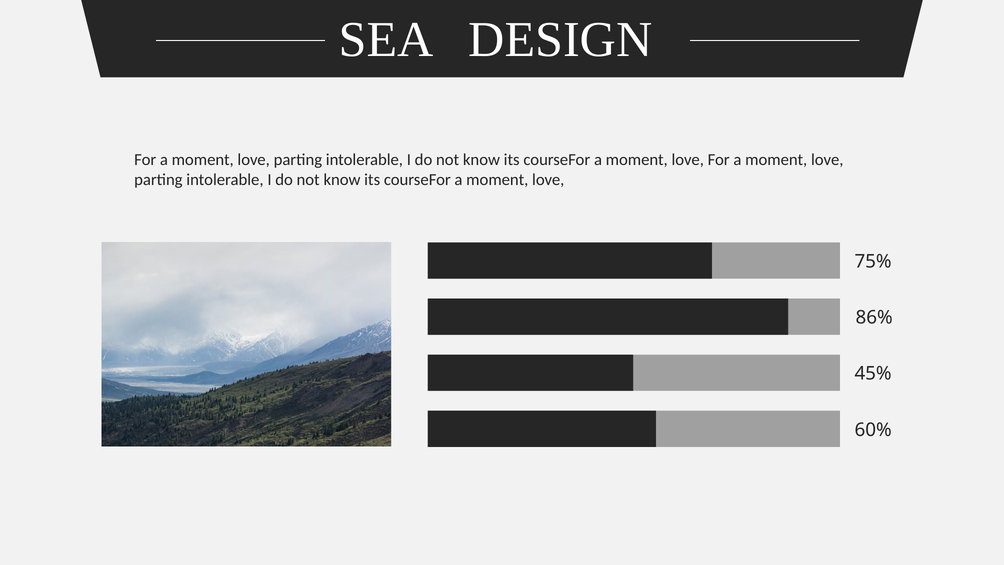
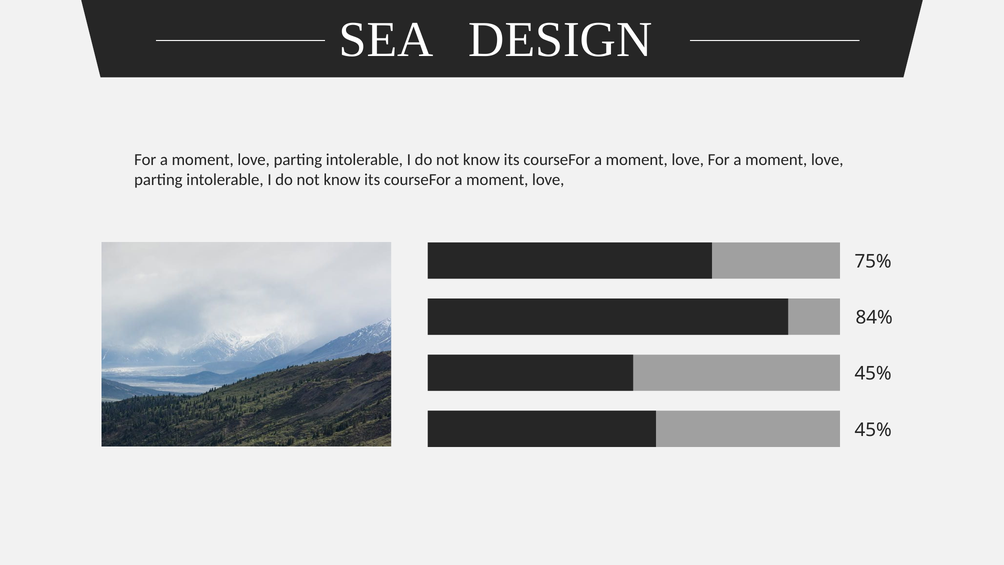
86%: 86% -> 84%
60% at (873, 430): 60% -> 45%
